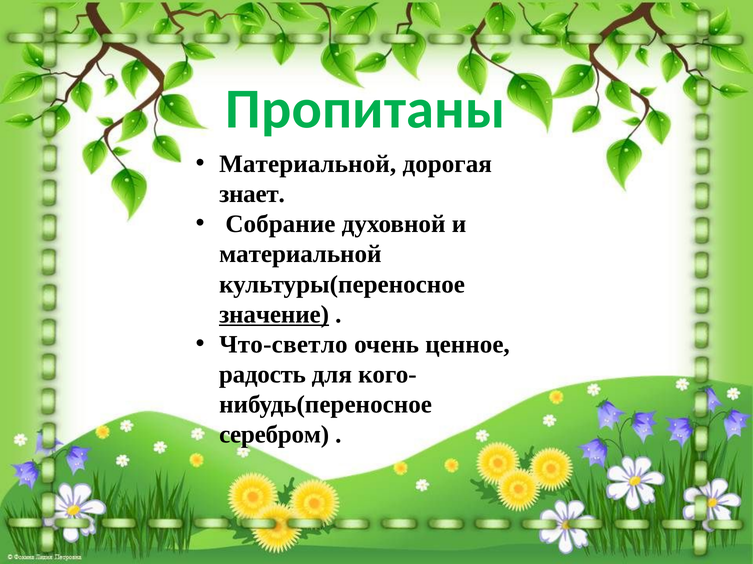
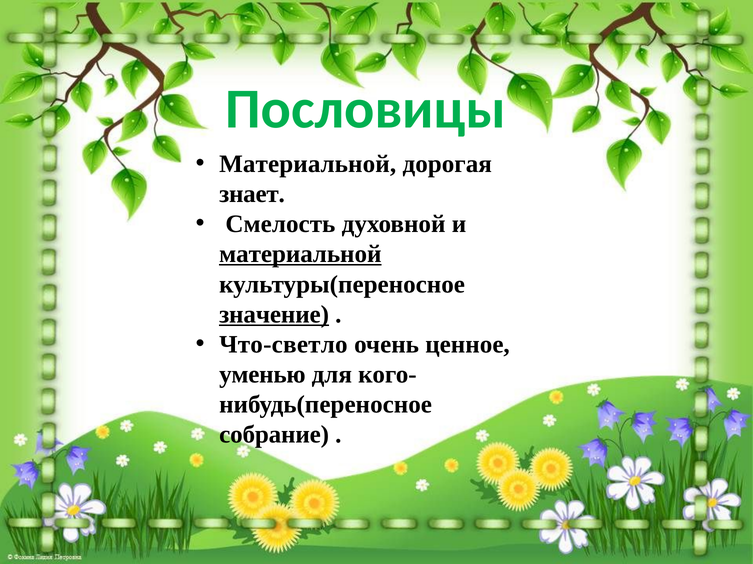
Пропитаны: Пропитаны -> Пословицы
Собрание: Собрание -> Смелость
материальной at (300, 254) underline: none -> present
радость: радость -> уменью
серебром: серебром -> собрание
